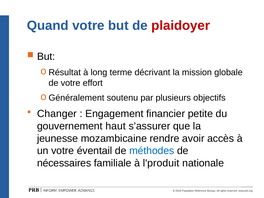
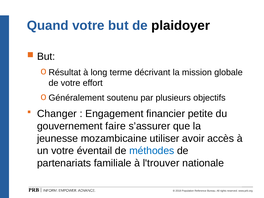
plaidoyer colour: red -> black
haut: haut -> faire
rendre: rendre -> utiliser
nécessaires: nécessaires -> partenariats
l'produit: l'produit -> l'trouver
